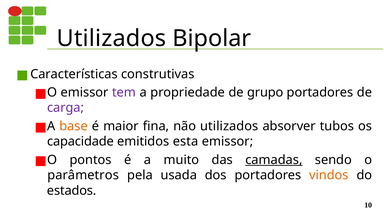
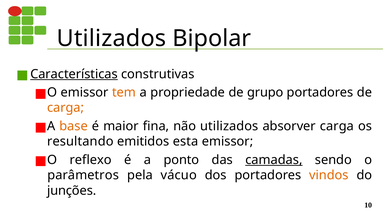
Características underline: none -> present
tem colour: purple -> orange
carga at (66, 108) colour: purple -> orange
absorver tubos: tubos -> carga
capacidade: capacidade -> resultando
pontos: pontos -> reflexo
muito: muito -> ponto
usada: usada -> vácuo
estados: estados -> junções
